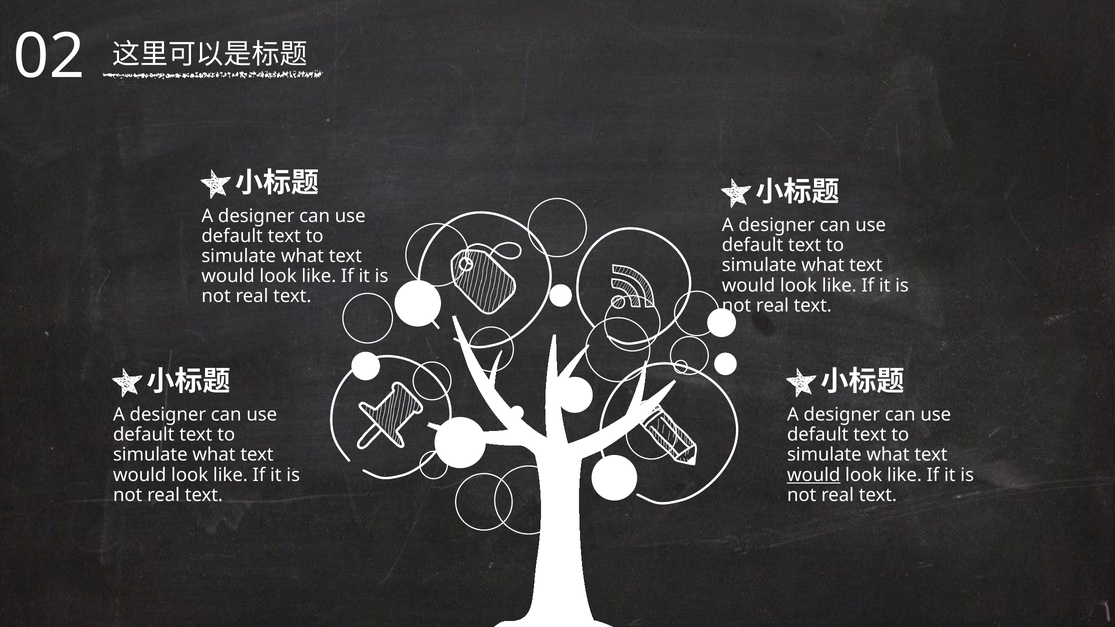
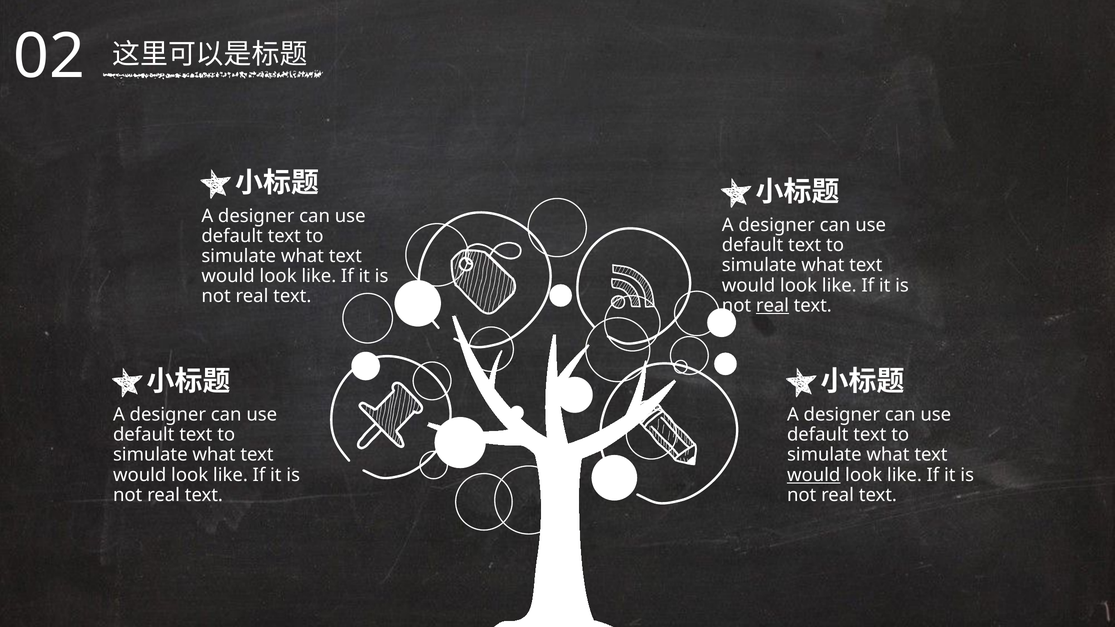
real at (772, 306) underline: none -> present
